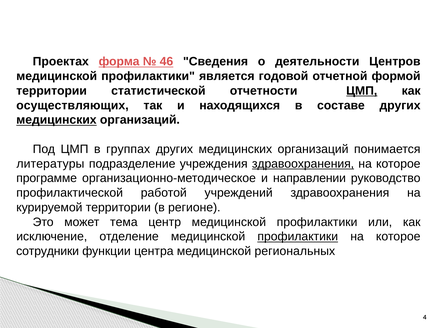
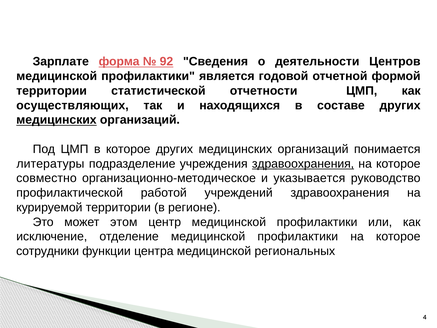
Проектах: Проектах -> Зарплате
46: 46 -> 92
ЦМП at (362, 91) underline: present -> none
в группах: группах -> которое
программе: программе -> совместно
направлении: направлении -> указывается
тема: тема -> этом
профилактики at (298, 236) underline: present -> none
